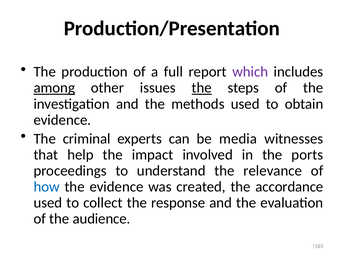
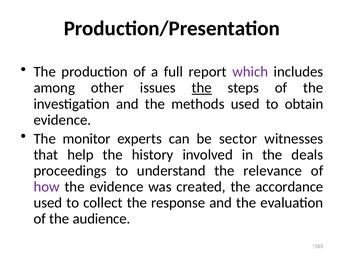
among underline: present -> none
criminal: criminal -> monitor
media: media -> sector
impact: impact -> history
ports: ports -> deals
how colour: blue -> purple
